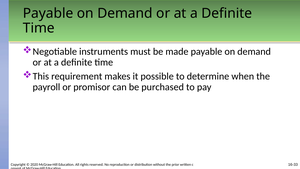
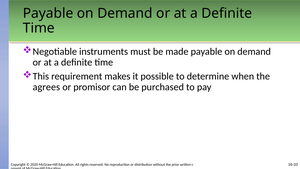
payroll: payroll -> agrees
